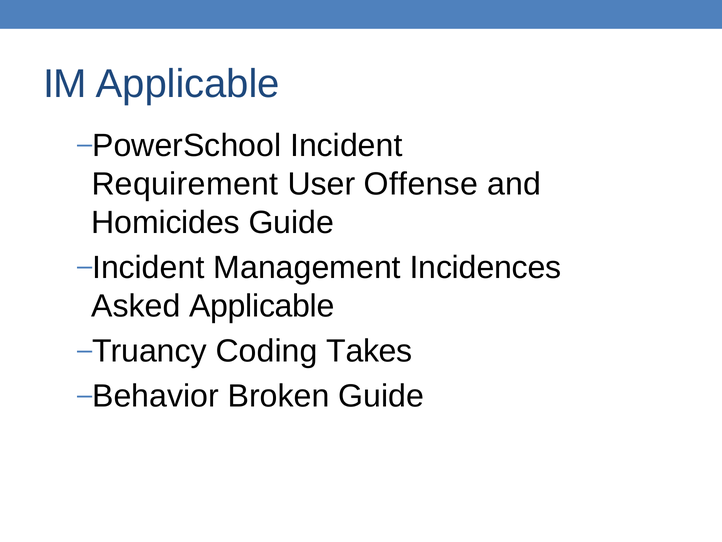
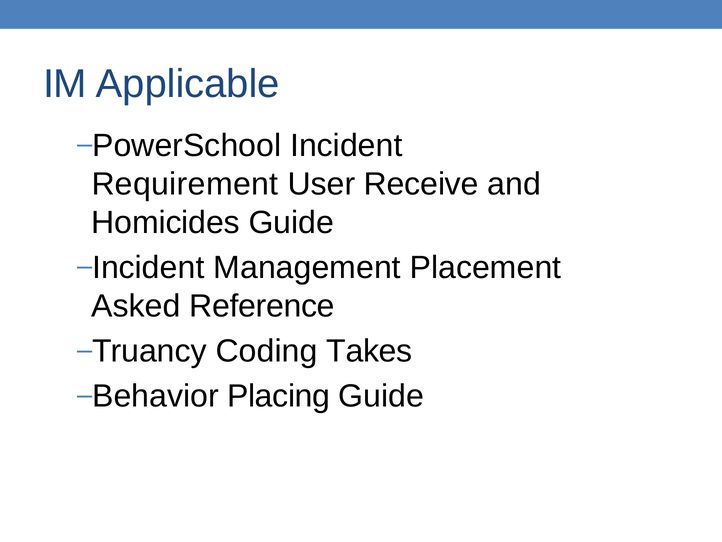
Offense: Offense -> Receive
Incidences: Incidences -> Placement
Asked Applicable: Applicable -> Reference
Broken: Broken -> Placing
